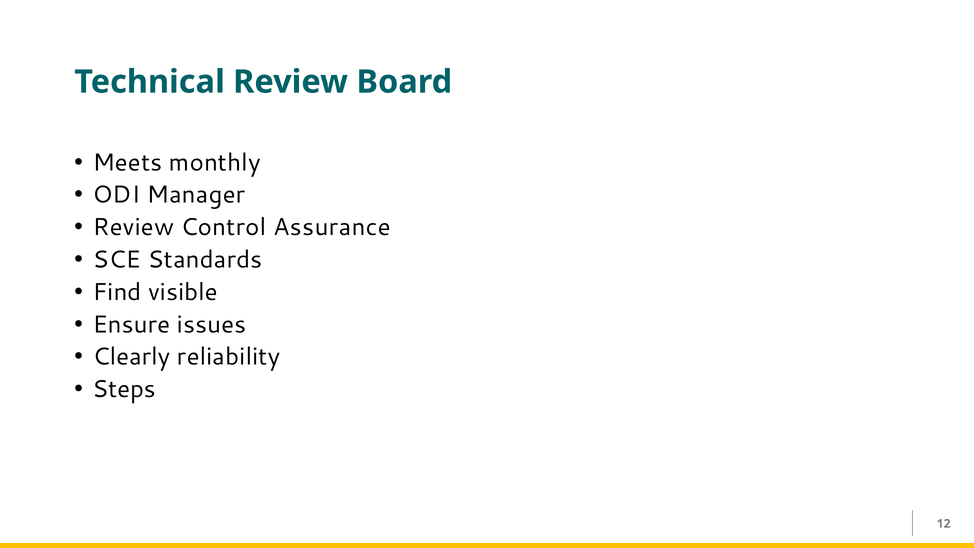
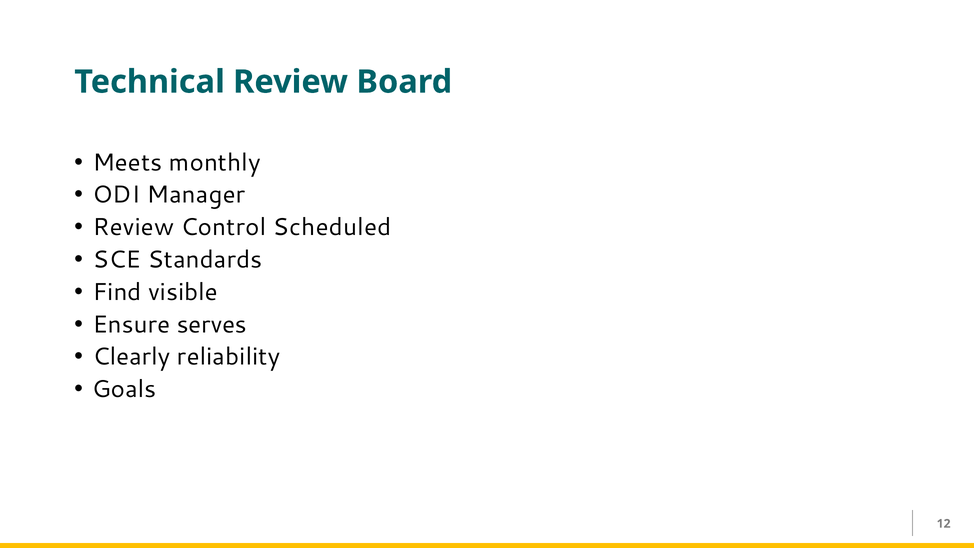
Assurance: Assurance -> Scheduled
issues: issues -> serves
Steps: Steps -> Goals
